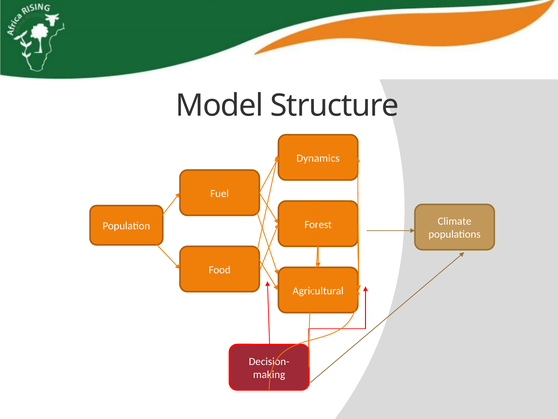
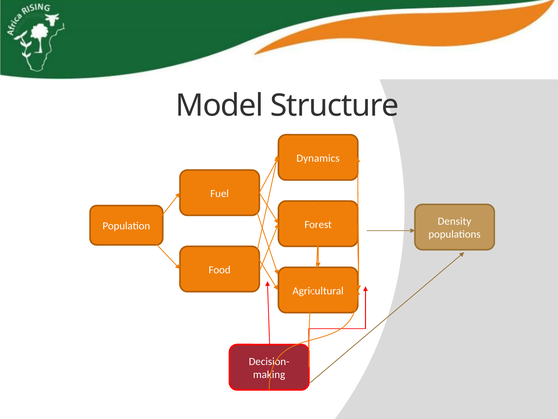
Climate: Climate -> Density
